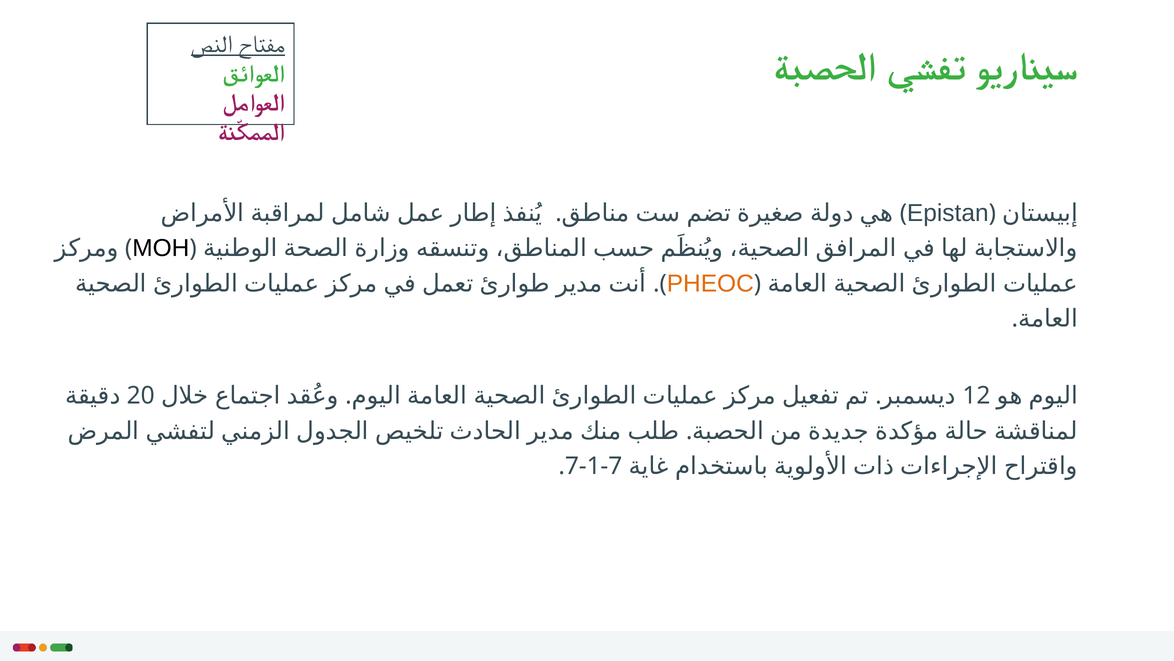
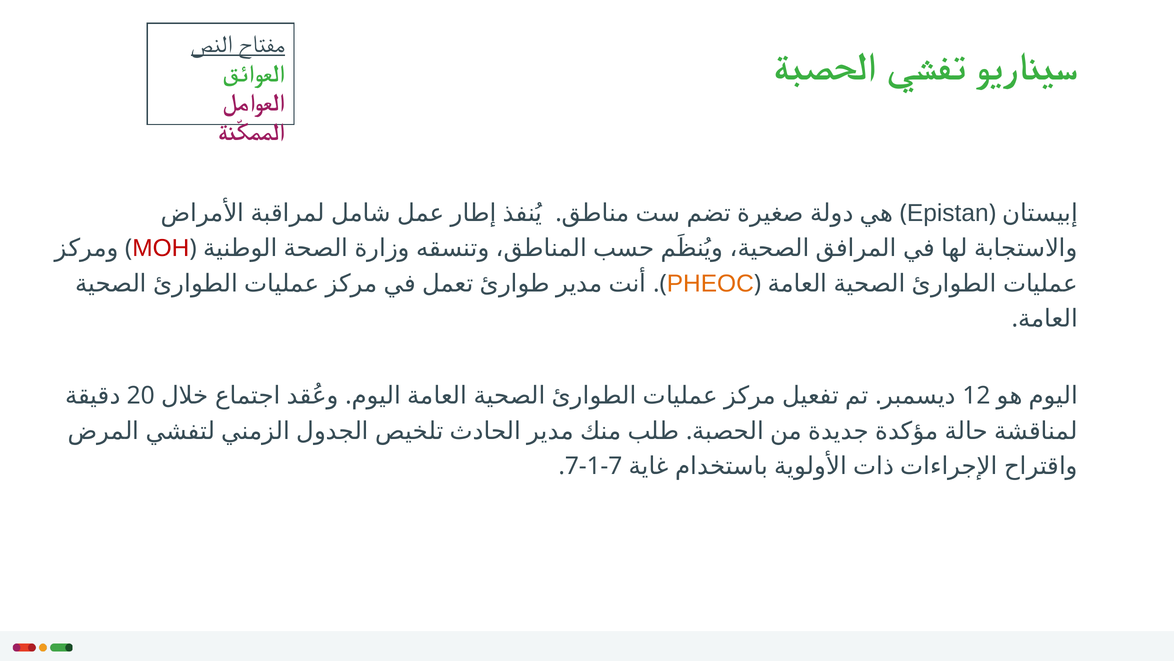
MOH colour: black -> red
